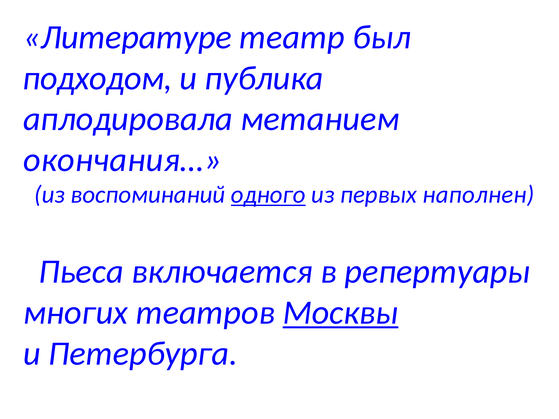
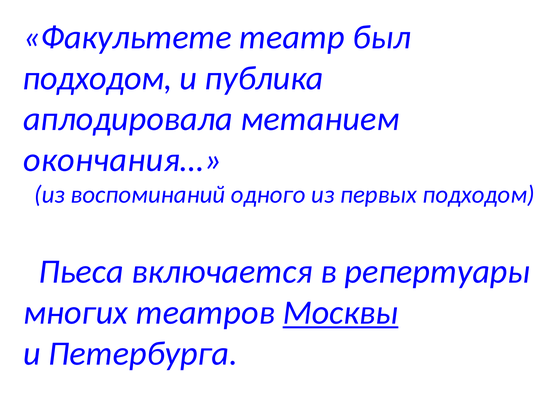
Литературе: Литературе -> Факультете
одного underline: present -> none
первых наполнен: наполнен -> подходом
